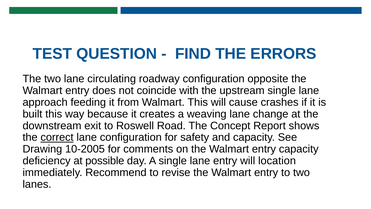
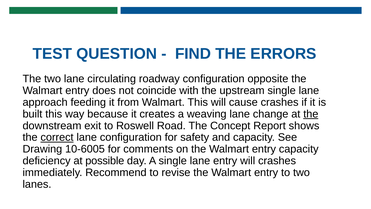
the at (311, 114) underline: none -> present
10-2005: 10-2005 -> 10-6005
will location: location -> crashes
